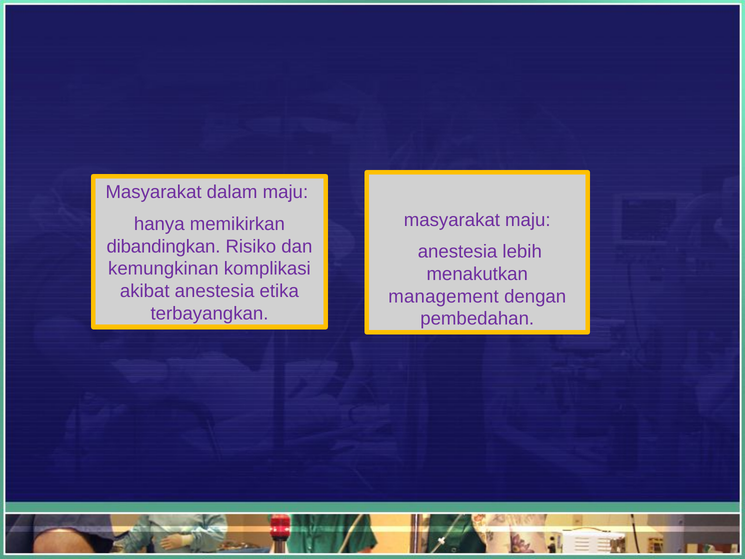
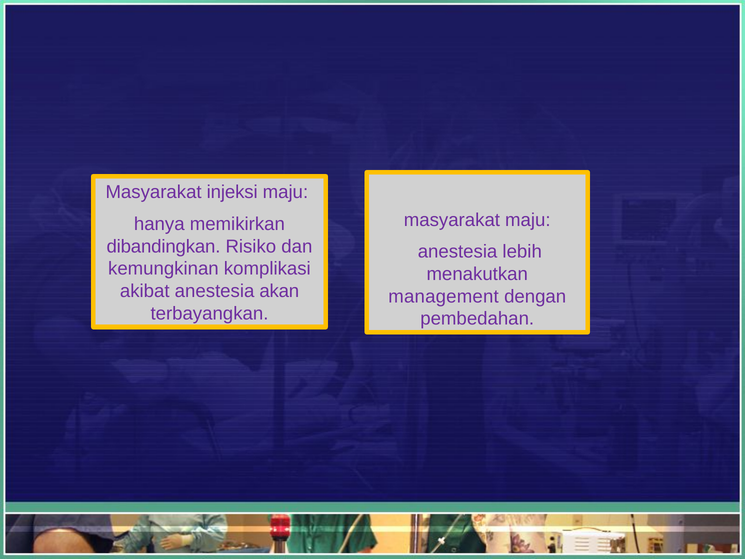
dalam: dalam -> injeksi
etika: etika -> akan
